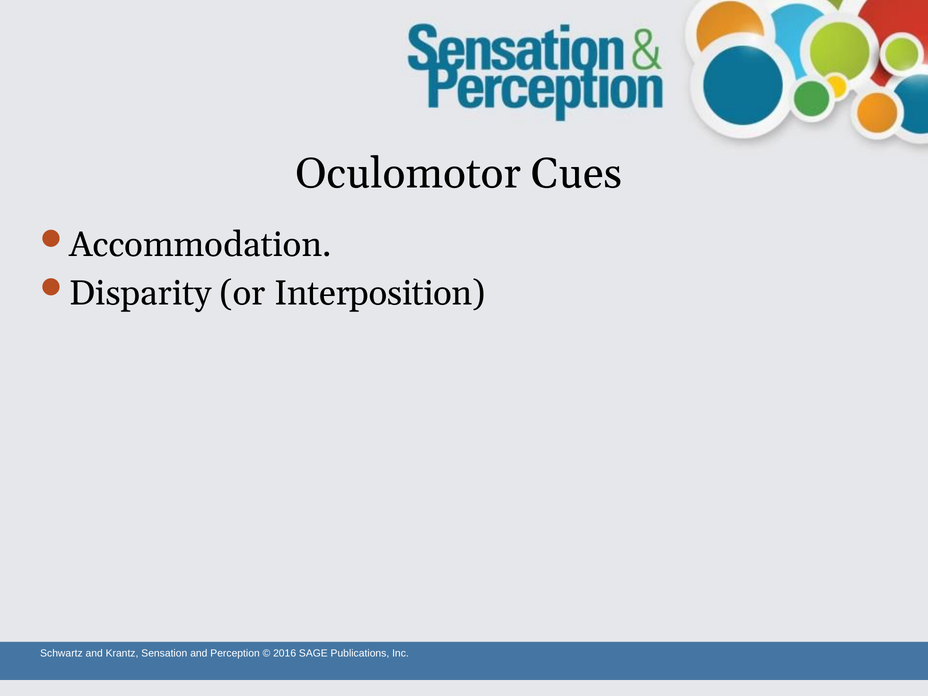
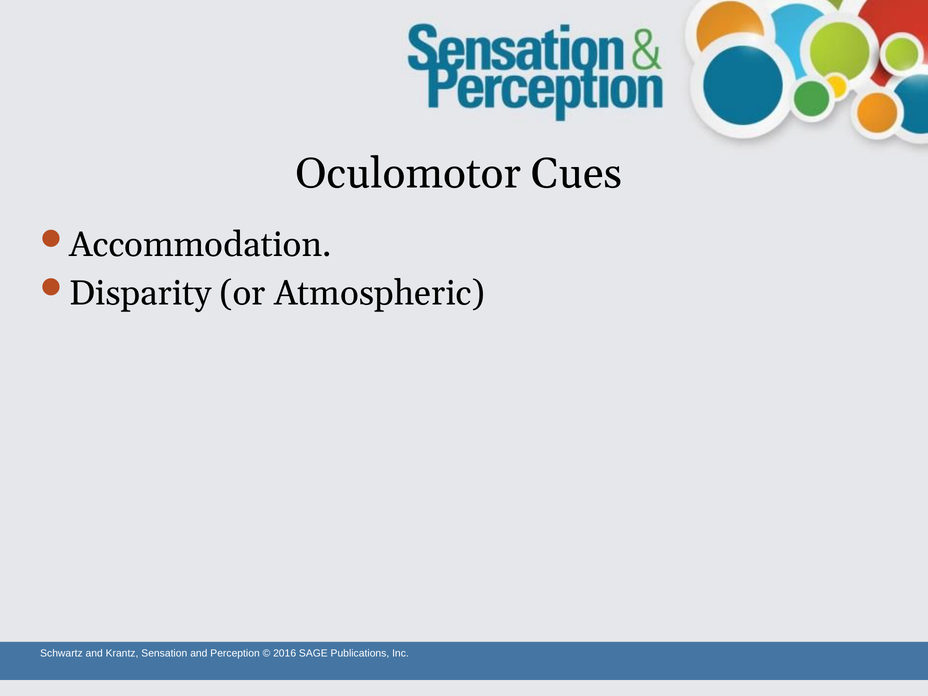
Interposition: Interposition -> Atmospheric
